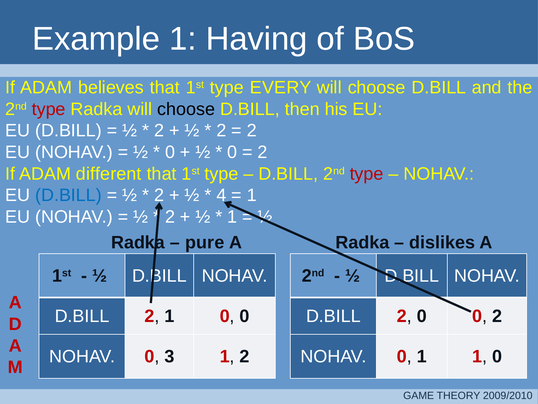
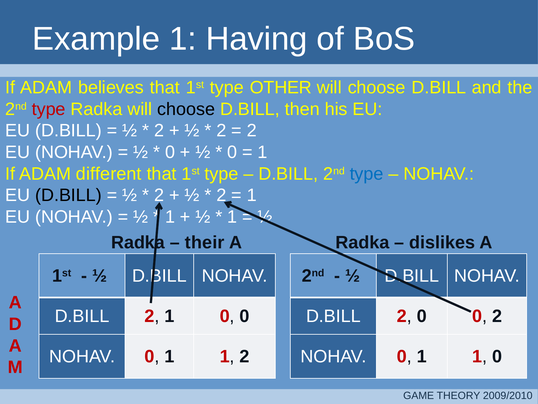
EVERY: EVERY -> OTHER
2 at (263, 152): 2 -> 1
type at (367, 174) colour: red -> blue
D.BILL at (68, 195) colour: blue -> black
4 at (221, 195): 4 -> 2
2 at (170, 217): 2 -> 1
pure: pure -> their
3 at (169, 356): 3 -> 1
